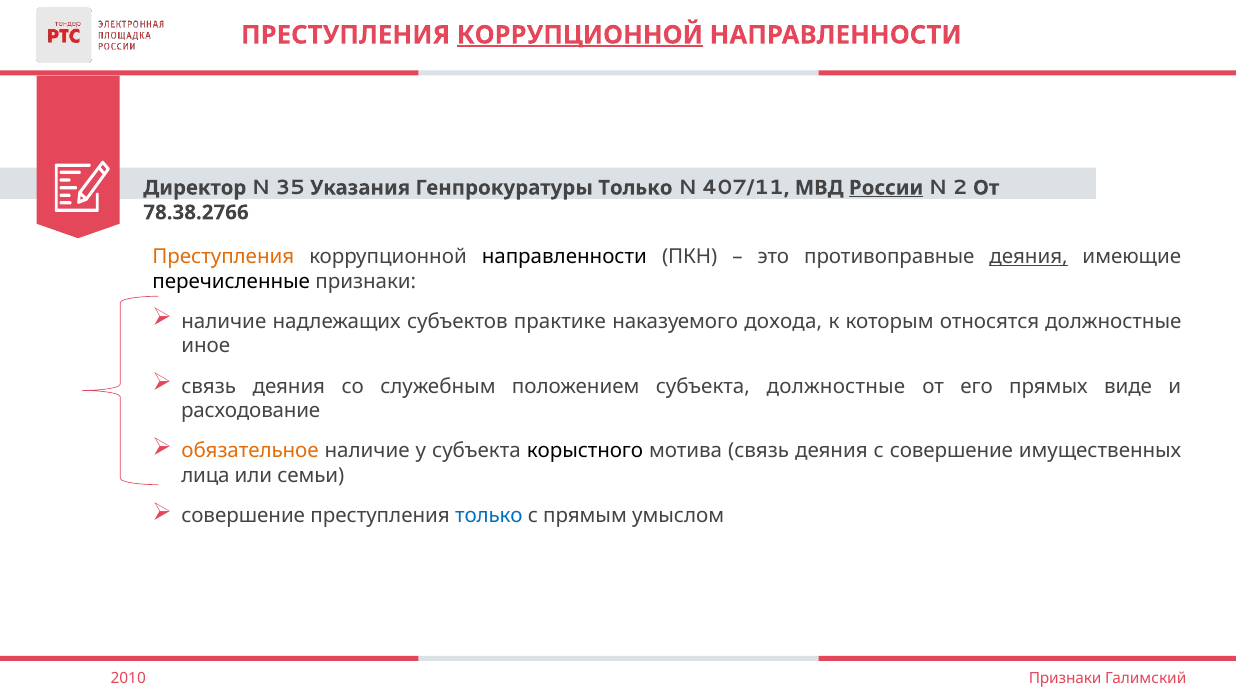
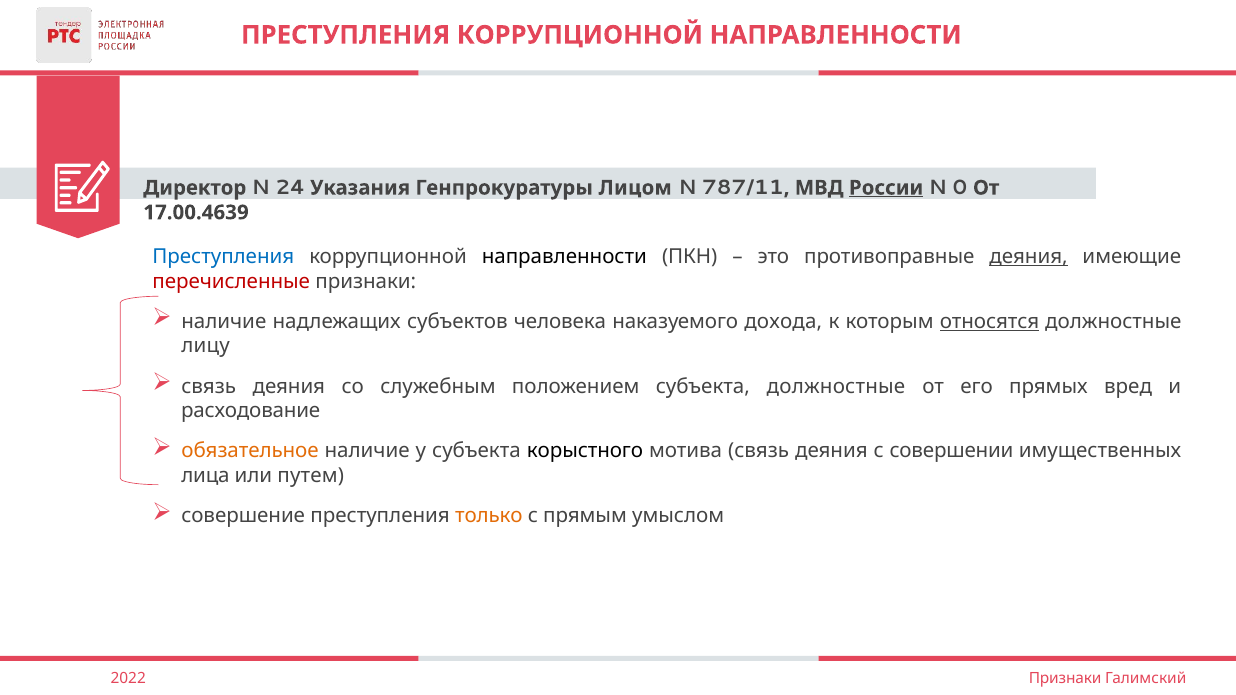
КОРРУПЦИОННОЙ at (580, 35) underline: present -> none
35: 35 -> 24
Генпрокуратуры Только: Только -> Лицом
407/11: 407/11 -> 787/11
2: 2 -> 0
78.38.2766: 78.38.2766 -> 17.00.4639
Преступления at (223, 257) colour: orange -> blue
перечисленные colour: black -> red
практике: практике -> человека
относятся underline: none -> present
иное: иное -> лицу
виде: виде -> вред
с совершение: совершение -> совершении
семьи: семьи -> путем
только at (489, 516) colour: blue -> orange
2010: 2010 -> 2022
